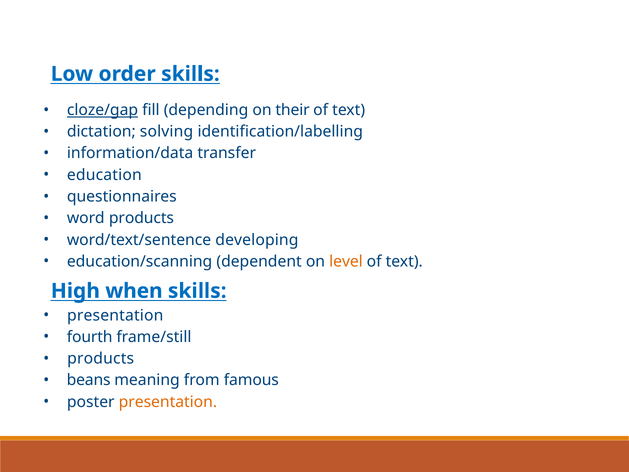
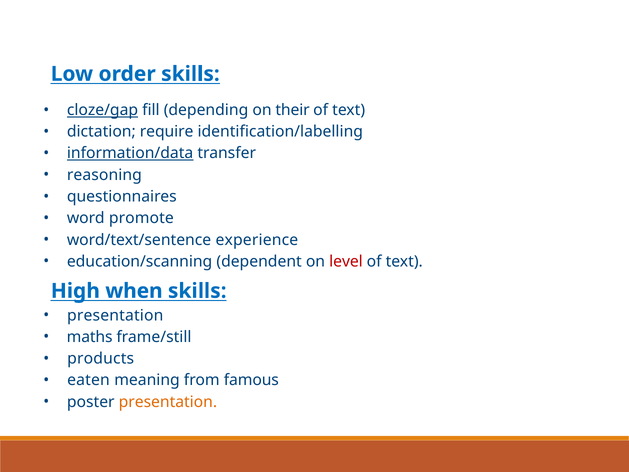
solving: solving -> require
information/data underline: none -> present
education: education -> reasoning
word products: products -> promote
developing: developing -> experience
level colour: orange -> red
fourth: fourth -> maths
beans: beans -> eaten
